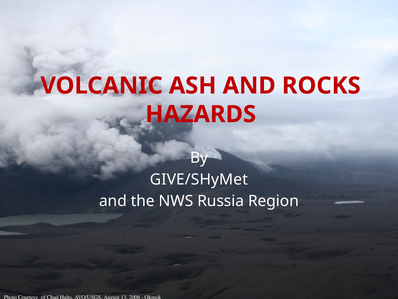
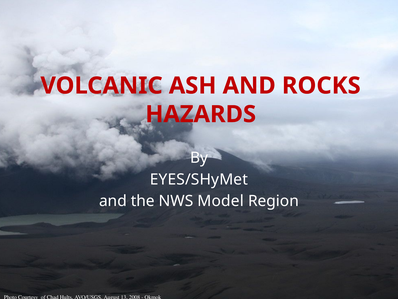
GIVE/SHyMet: GIVE/SHyMet -> EYES/SHyMet
Russia: Russia -> Model
